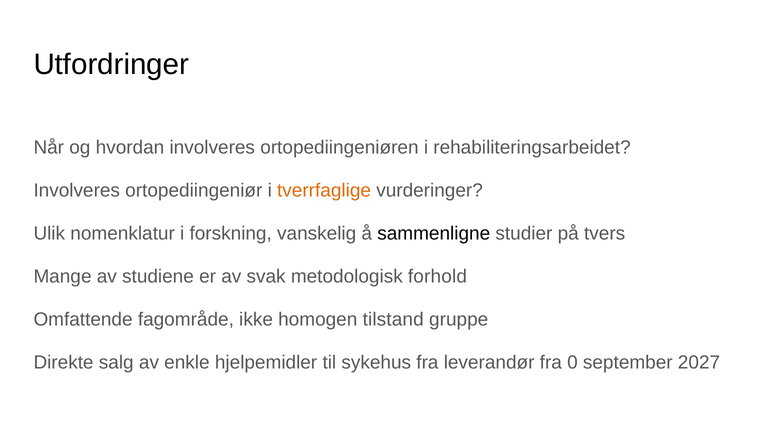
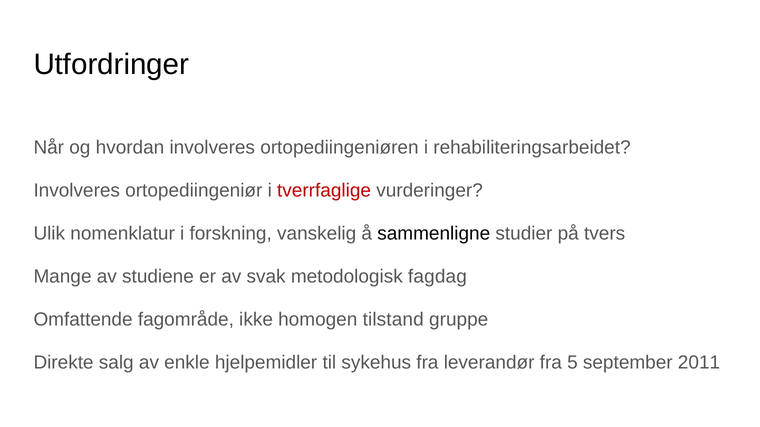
tverrfaglige colour: orange -> red
forhold: forhold -> fagdag
0: 0 -> 5
2027: 2027 -> 2011
